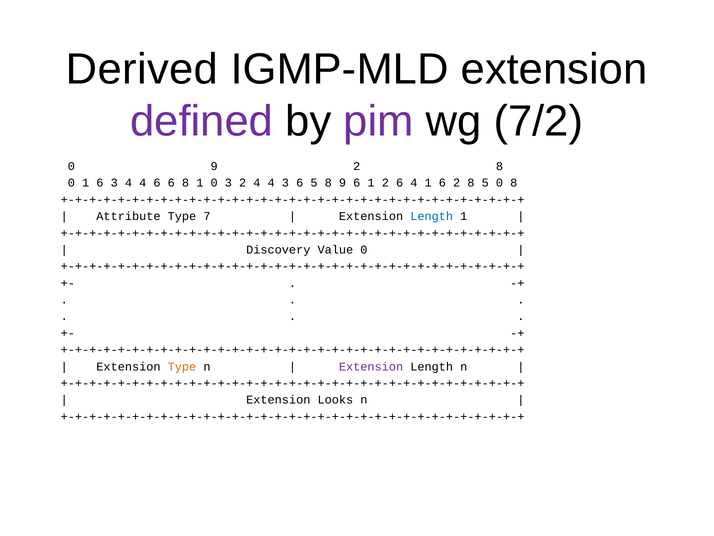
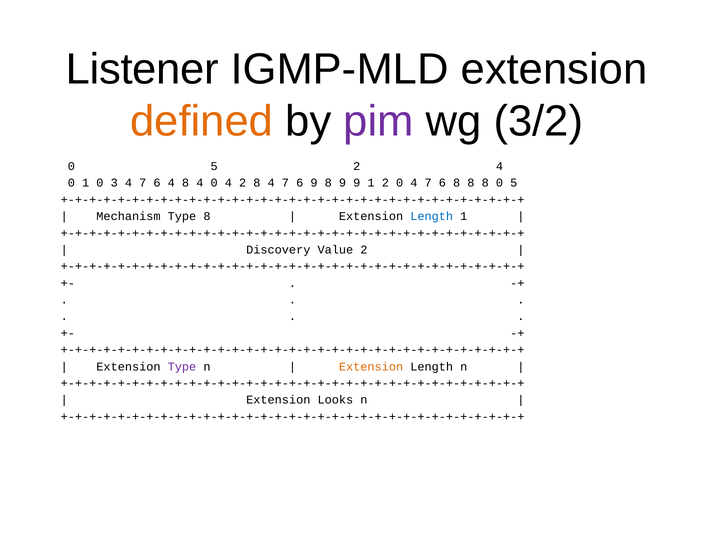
Derived: Derived -> Listener
defined colour: purple -> orange
7/2: 7/2 -> 3/2
9 at (214, 166): 9 -> 5
8 at (499, 166): 8 -> 4
0 1 6: 6 -> 0
3 4 4: 4 -> 7
6 6: 6 -> 4
1 at (200, 183): 1 -> 4
3 at (228, 183): 3 -> 4
2 4: 4 -> 8
3 at (285, 183): 3 -> 7
6 5: 5 -> 9
9 6: 6 -> 9
2 6: 6 -> 0
1 at (428, 183): 1 -> 7
6 2: 2 -> 8
5 at (485, 183): 5 -> 8
8 at (514, 183): 8 -> 5
Attribute: Attribute -> Mechanism
Type 7: 7 -> 8
Value 0: 0 -> 2
Type at (182, 366) colour: orange -> purple
Extension at (371, 366) colour: purple -> orange
